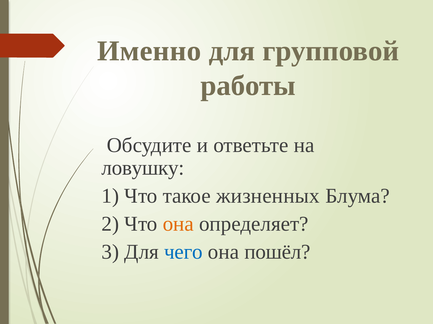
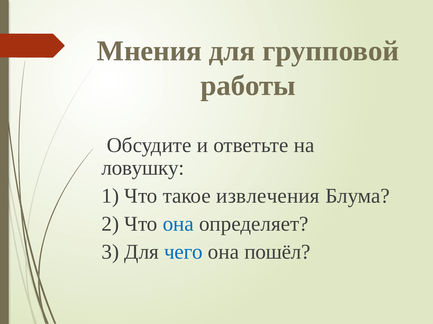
Именно: Именно -> Мнения
жизненных: жизненных -> извлечения
она at (178, 224) colour: orange -> blue
